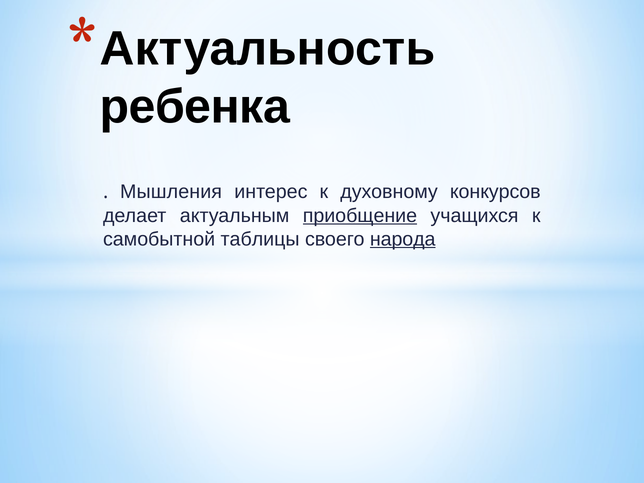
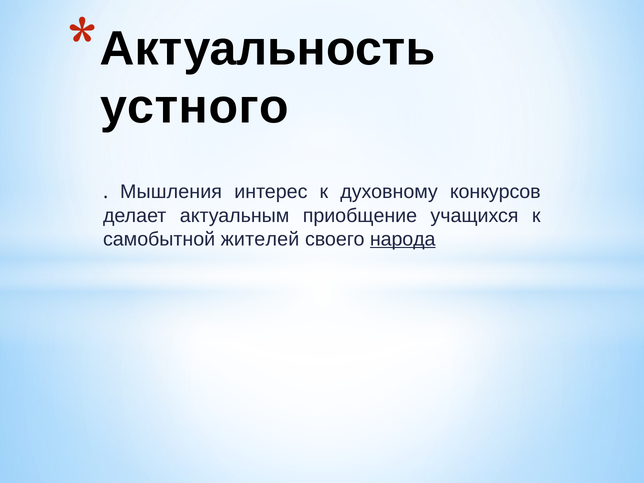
ребенка: ребенка -> устного
приобщение underline: present -> none
таблицы: таблицы -> жителей
